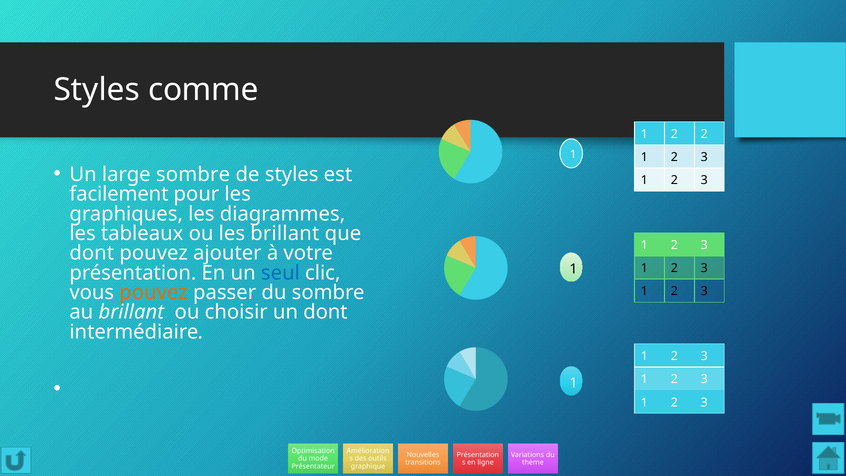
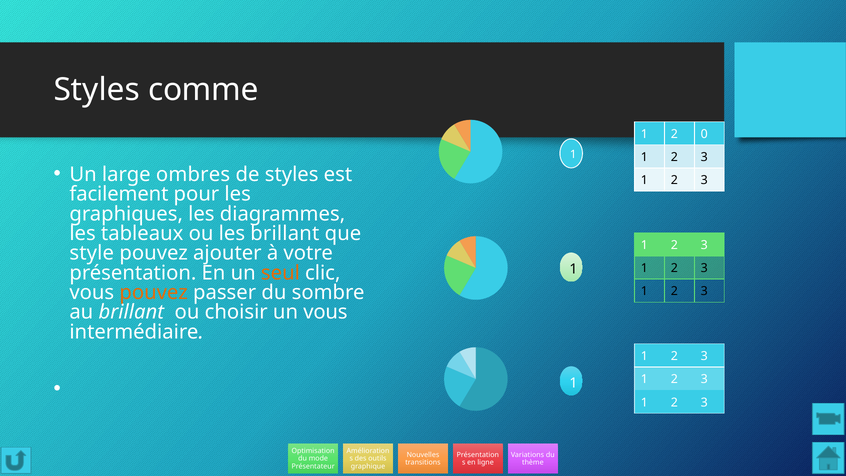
2 2: 2 -> 0
large sombre: sombre -> ombres
dont at (92, 253): dont -> style
seul colour: blue -> orange
un dont: dont -> vous
